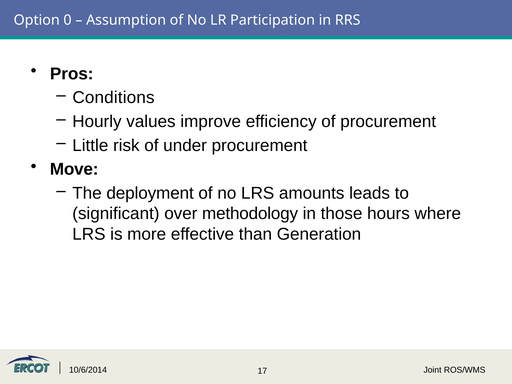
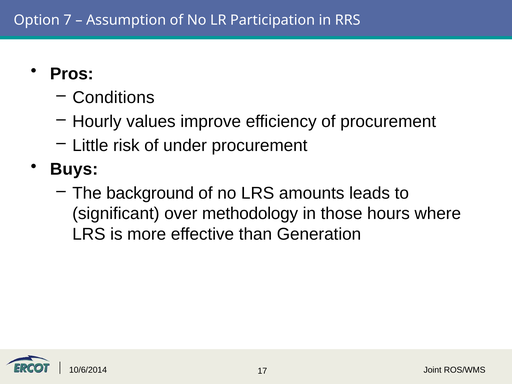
0: 0 -> 7
Move: Move -> Buys
deployment: deployment -> background
